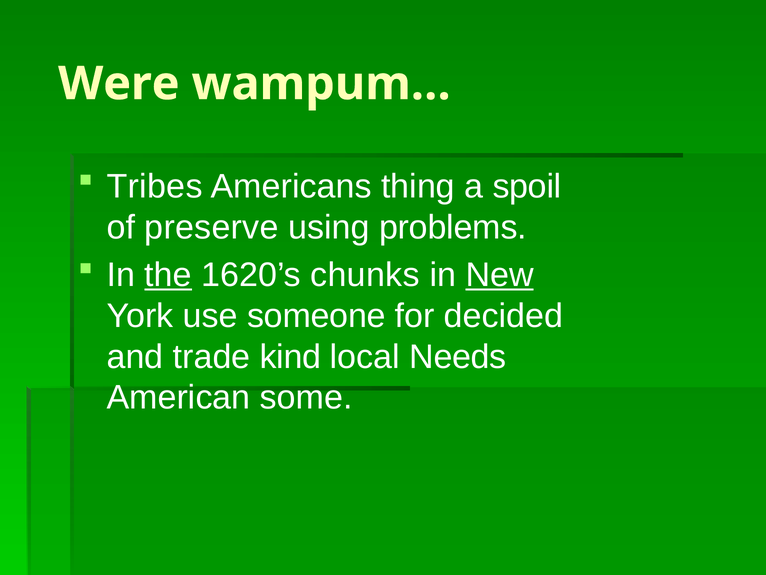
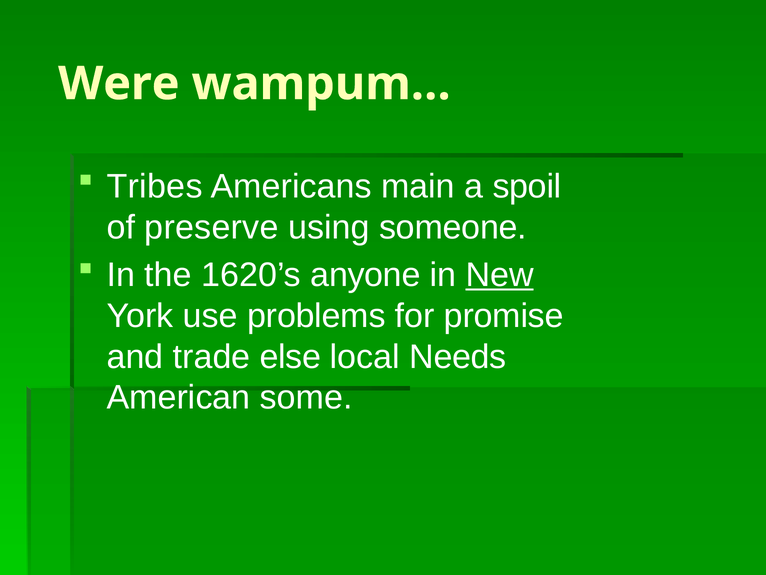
thing: thing -> main
problems: problems -> someone
the underline: present -> none
chunks: chunks -> anyone
someone: someone -> problems
decided: decided -> promise
kind: kind -> else
